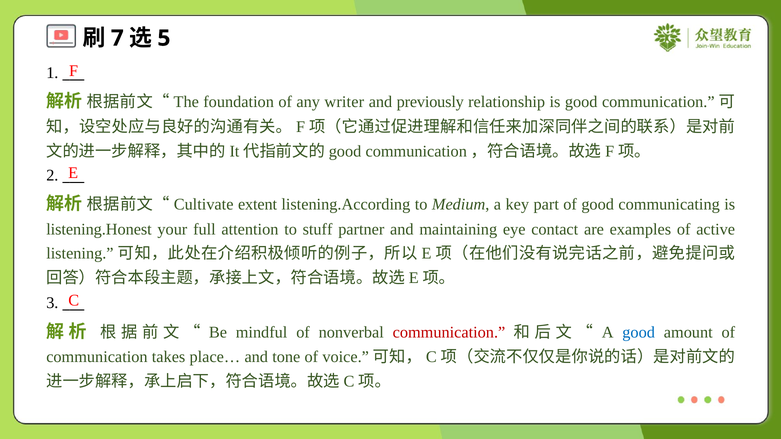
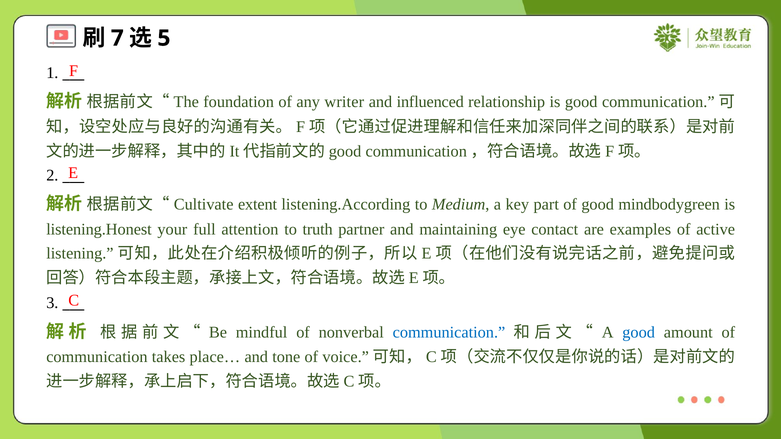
previously: previously -> influenced
communicating: communicating -> mindbodygreen
stuff: stuff -> truth
communication at (449, 332) colour: red -> blue
